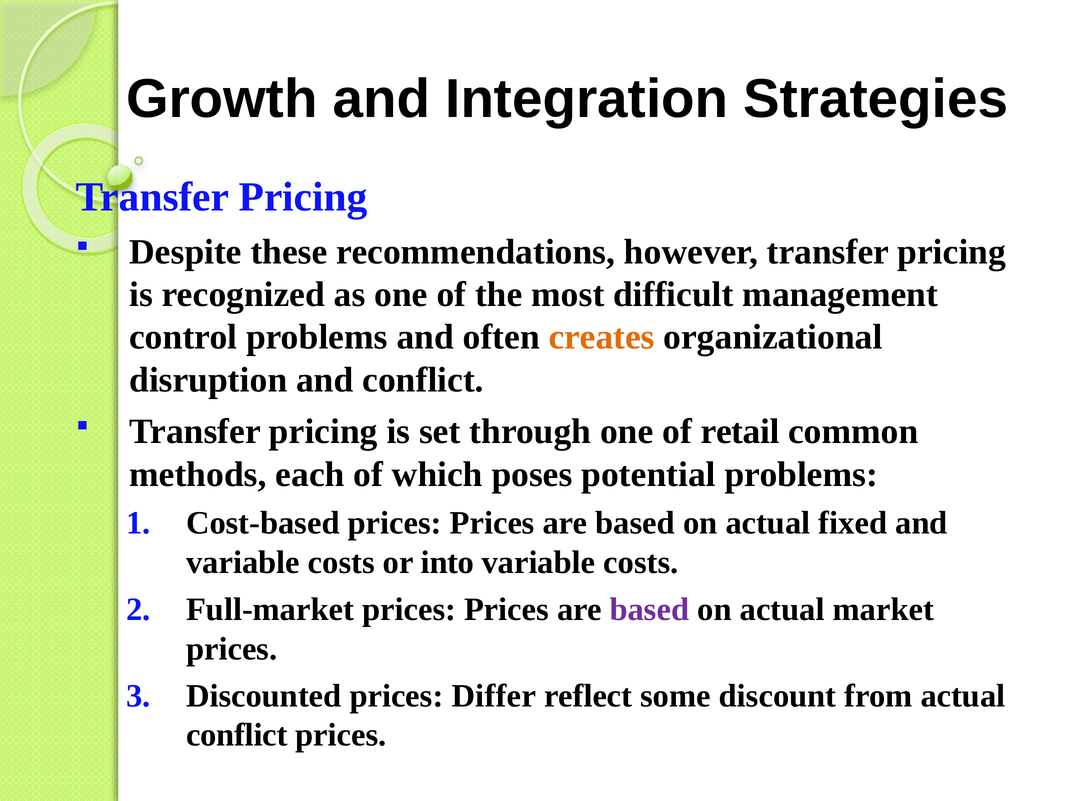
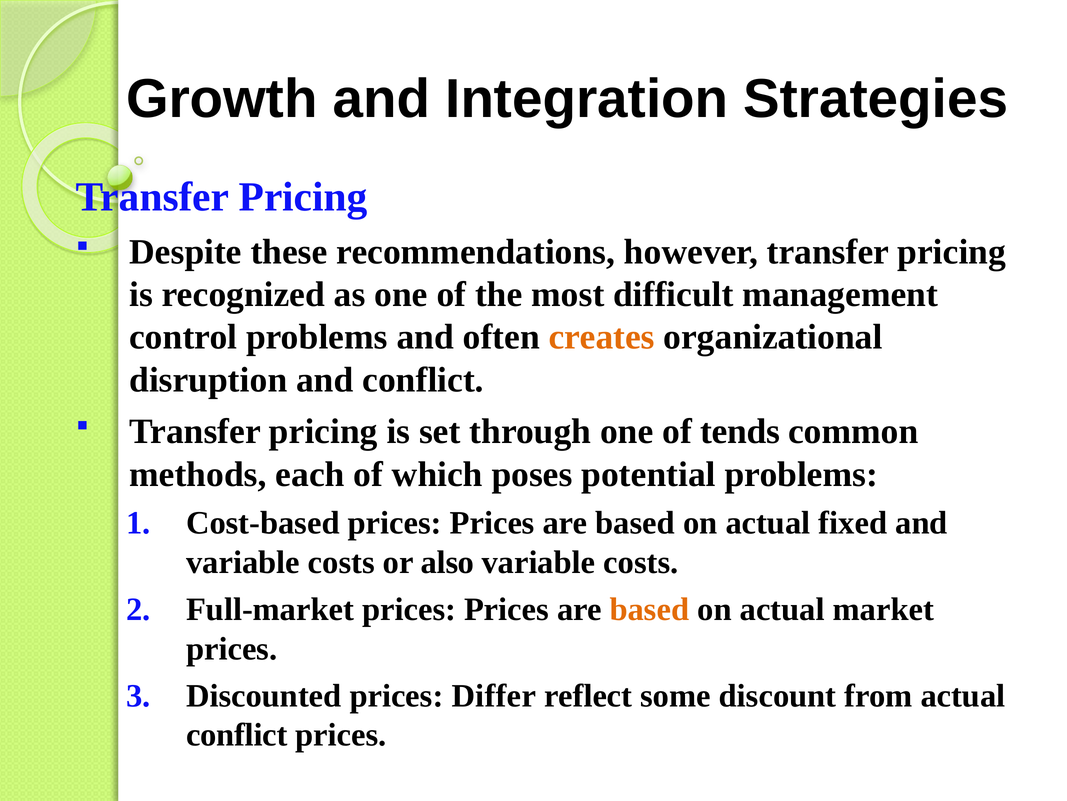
retail: retail -> tends
into: into -> also
based at (649, 609) colour: purple -> orange
